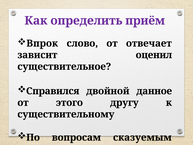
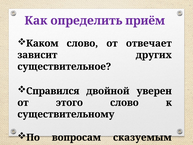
Впрок: Впрок -> Каком
оценил: оценил -> других
данное: данное -> уверен
этого другу: другу -> слово
